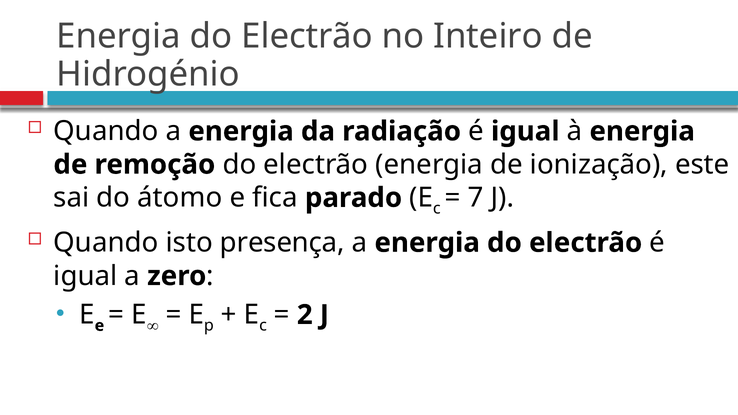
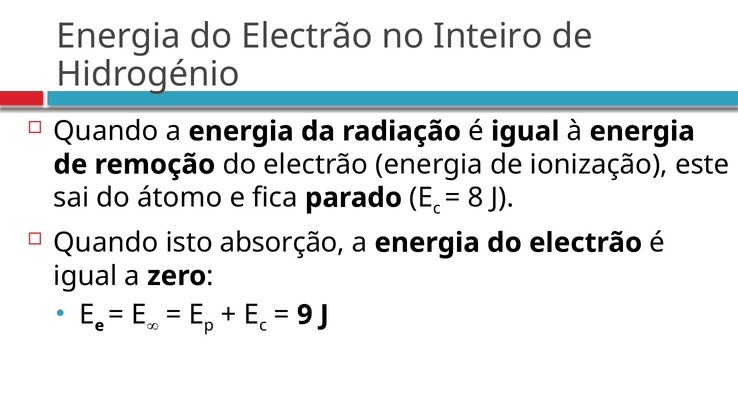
7: 7 -> 8
presença: presença -> absorção
2: 2 -> 9
